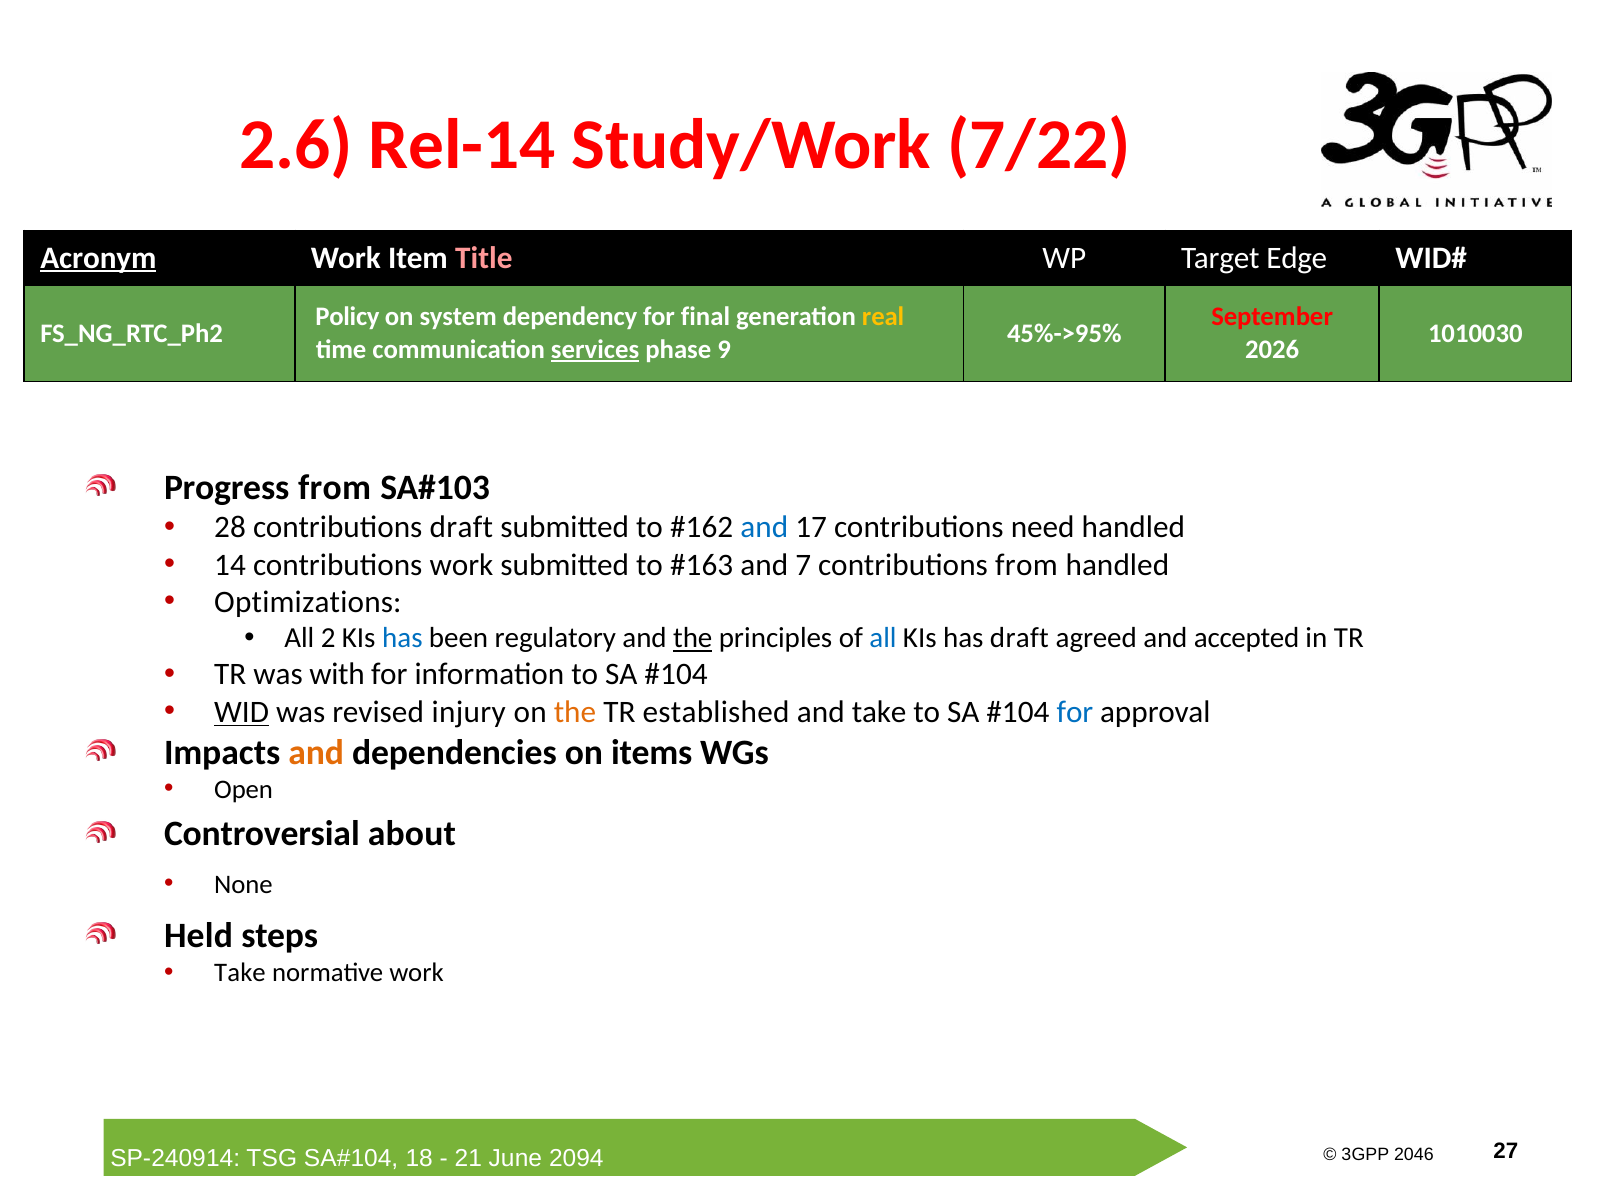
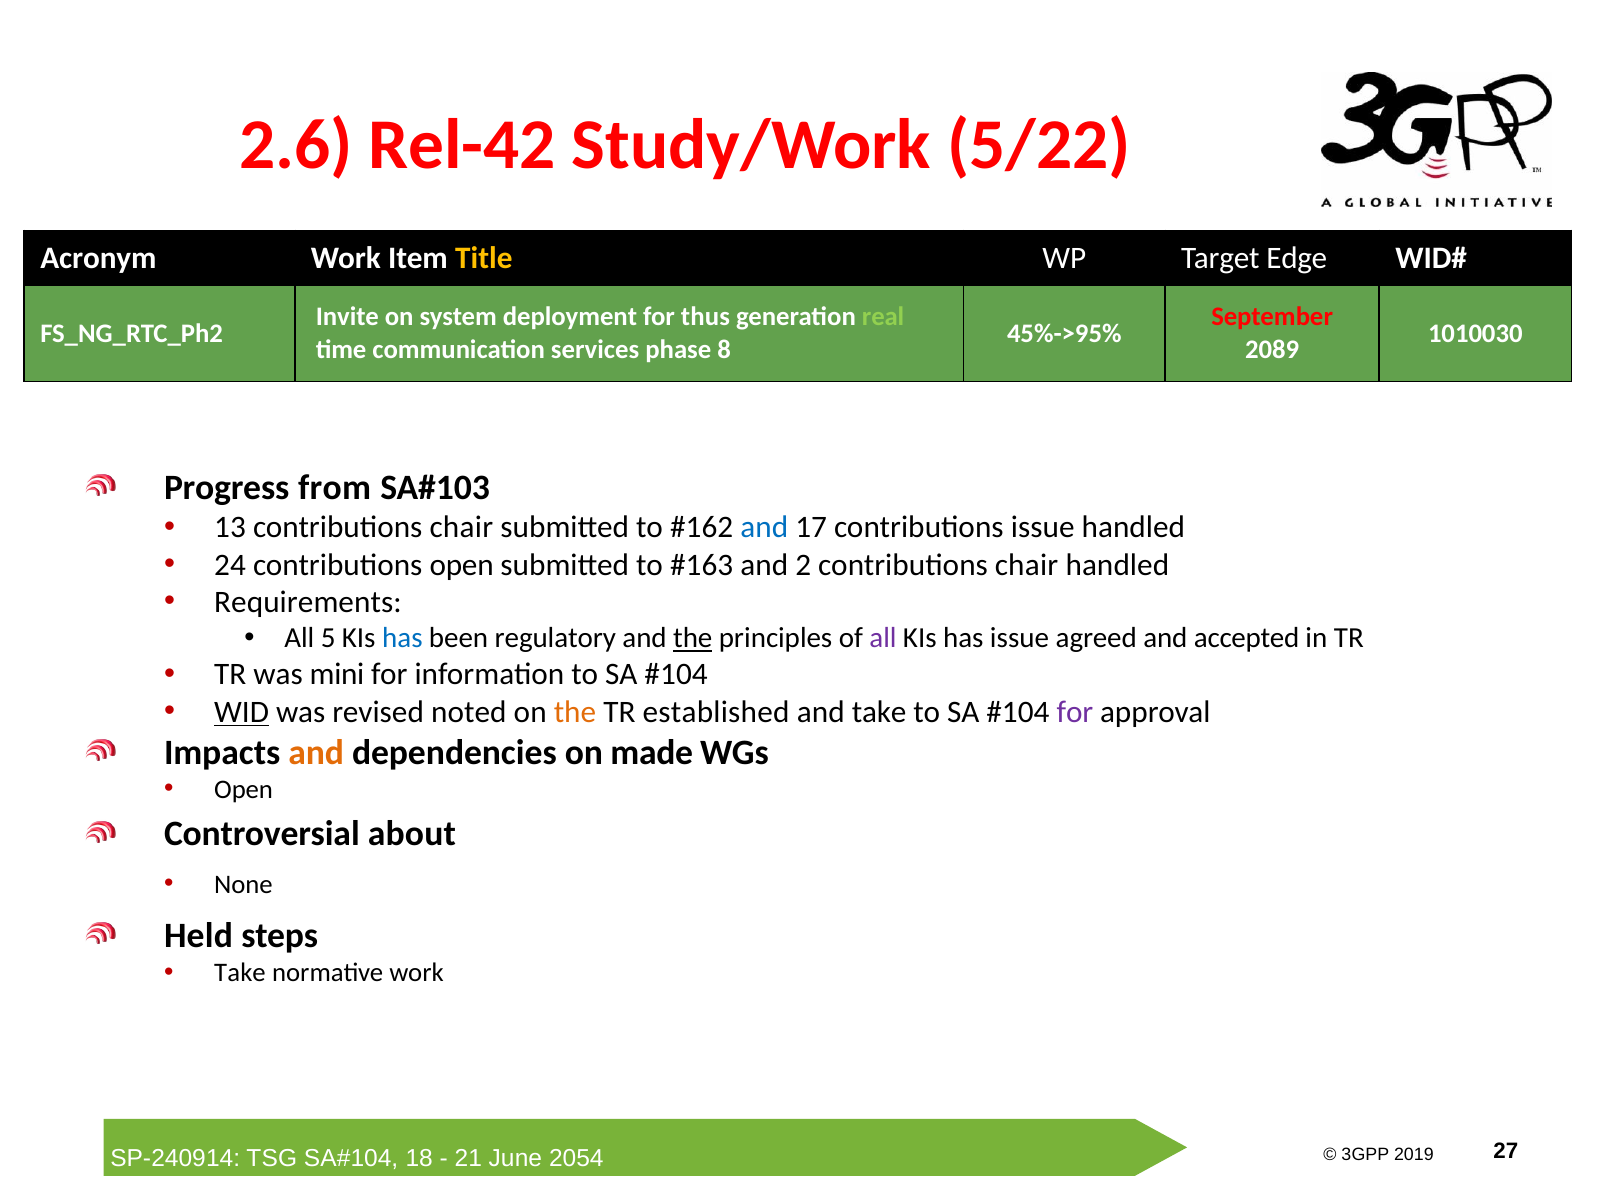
Rel-14: Rel-14 -> Rel-42
7/22: 7/22 -> 5/22
Acronym underline: present -> none
Title colour: pink -> yellow
Policy: Policy -> Invite
dependency: dependency -> deployment
final: final -> thus
real colour: yellow -> light green
services underline: present -> none
9: 9 -> 8
2026: 2026 -> 2089
28: 28 -> 13
draft at (461, 528): draft -> chair
contributions need: need -> issue
14: 14 -> 24
contributions work: work -> open
7: 7 -> 2
from at (1027, 565): from -> chair
Optimizations: Optimizations -> Requirements
2: 2 -> 5
all at (883, 639) colour: blue -> purple
has draft: draft -> issue
with: with -> mini
injury: injury -> noted
for at (1075, 712) colour: blue -> purple
items: items -> made
2046: 2046 -> 2019
2094: 2094 -> 2054
